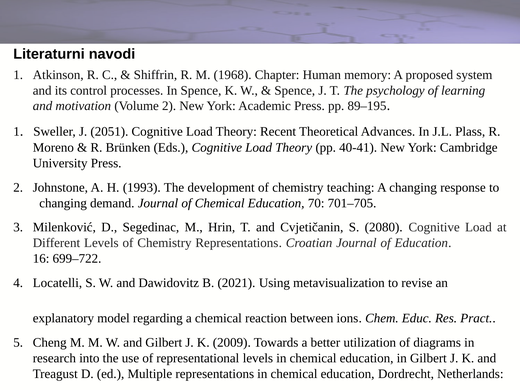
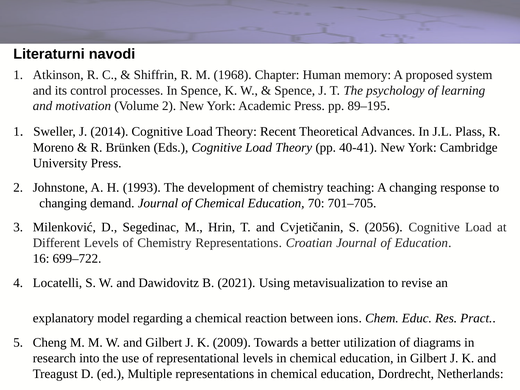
2051: 2051 -> 2014
2080: 2080 -> 2056
